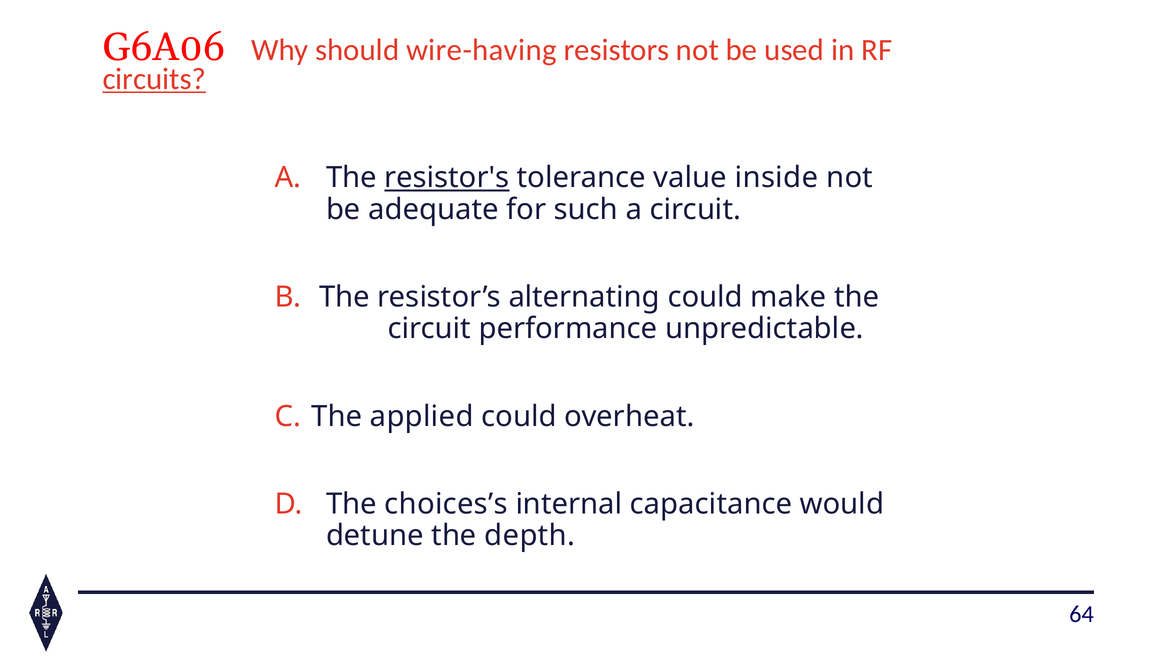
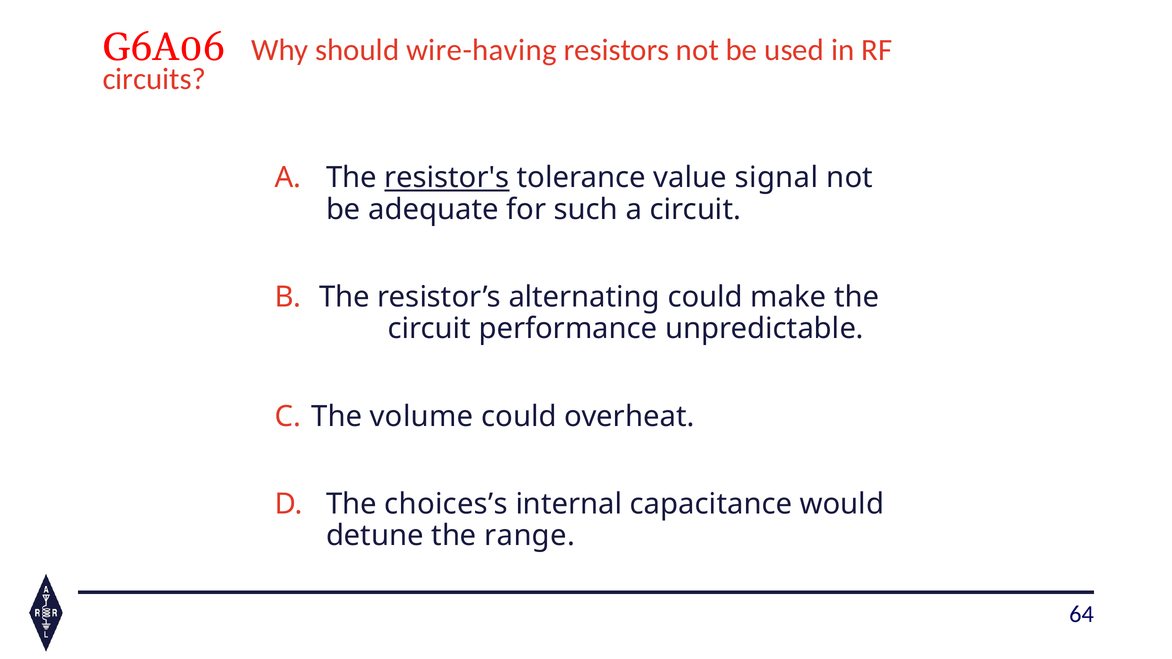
circuits underline: present -> none
inside: inside -> signal
applied: applied -> volume
depth: depth -> range
